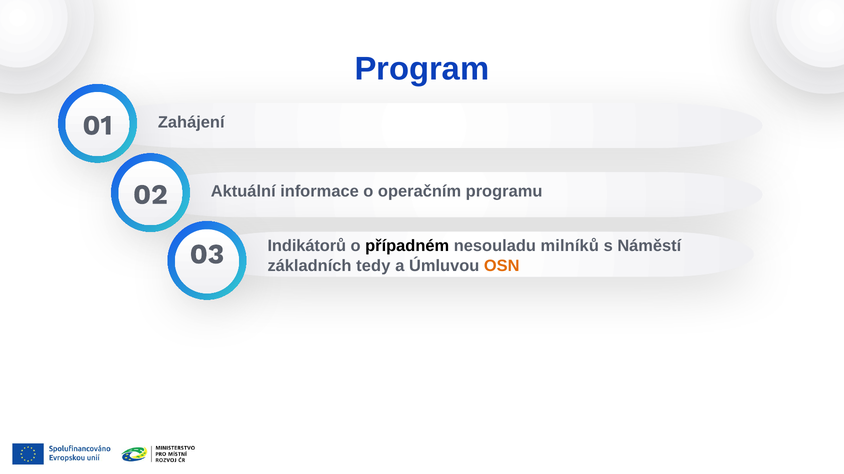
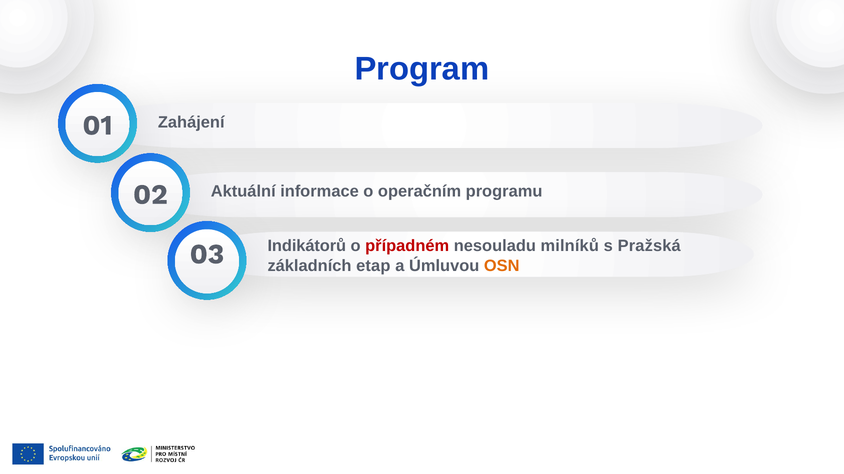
případném colour: black -> red
Náměstí: Náměstí -> Pražská
tedy: tedy -> etap
